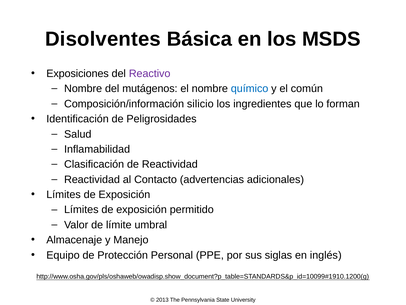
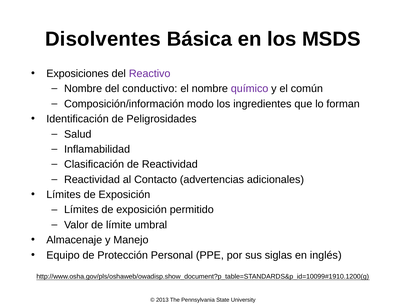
mutágenos: mutágenos -> conductivo
químico colour: blue -> purple
silicio: silicio -> modo
